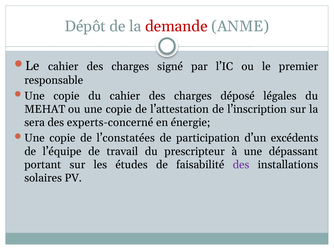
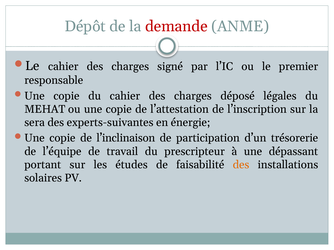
experts-concerné: experts-concerné -> experts-suivantes
l’constatées: l’constatées -> l’inclinaison
excédents: excédents -> trésorerie
des at (241, 165) colour: purple -> orange
